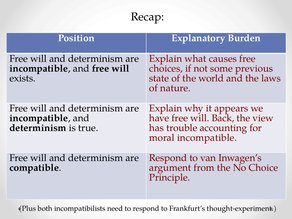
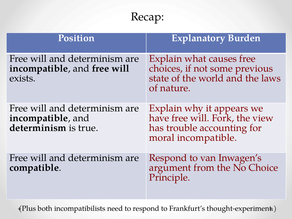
Back: Back -> Fork
